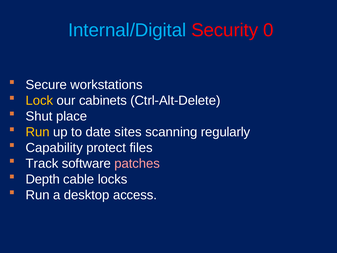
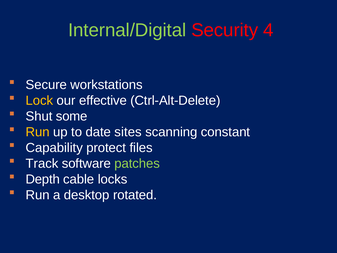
Internal/Digital colour: light blue -> light green
0: 0 -> 4
cabinets: cabinets -> effective
place: place -> some
regularly: regularly -> constant
patches colour: pink -> light green
access: access -> rotated
